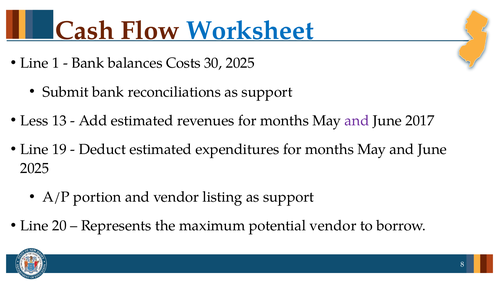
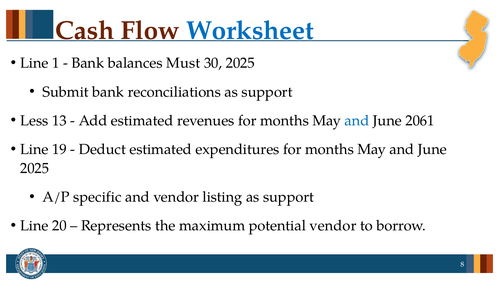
Costs: Costs -> Must
and at (357, 120) colour: purple -> blue
2017: 2017 -> 2061
portion: portion -> specific
